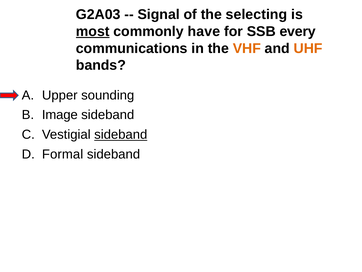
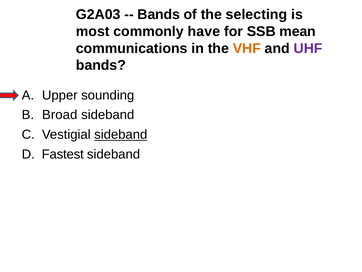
Signal at (159, 15): Signal -> Bands
most underline: present -> none
every: every -> mean
UHF colour: orange -> purple
Image: Image -> Broad
Formal: Formal -> Fastest
